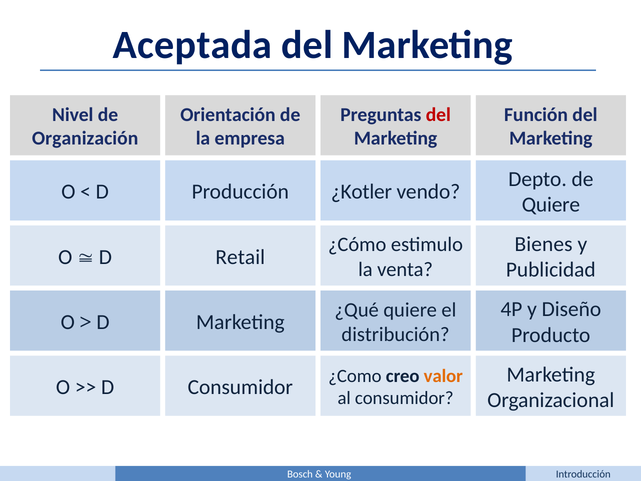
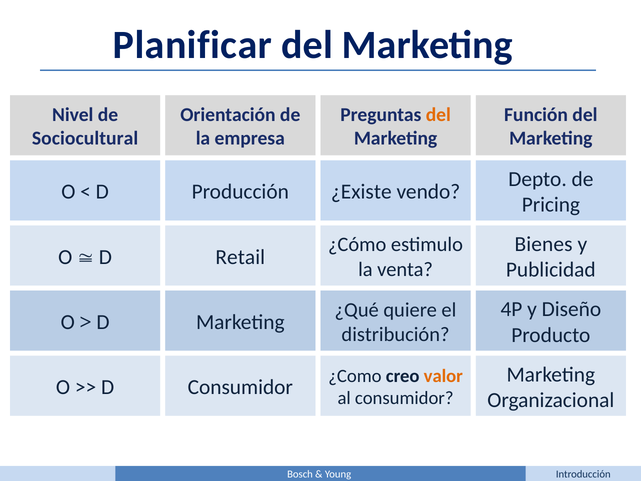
Aceptada: Aceptada -> Planificar
del at (438, 115) colour: red -> orange
Organización: Organización -> Sociocultural
¿Kotler: ¿Kotler -> ¿Existe
Quiere at (551, 205): Quiere -> Pricing
